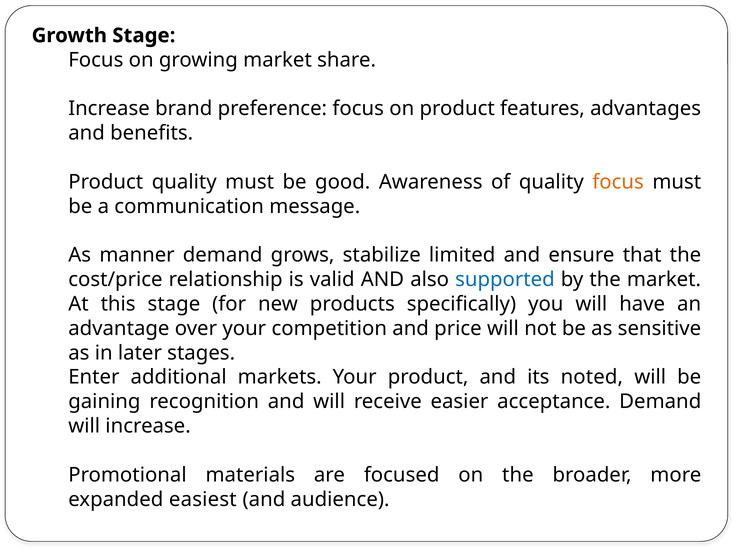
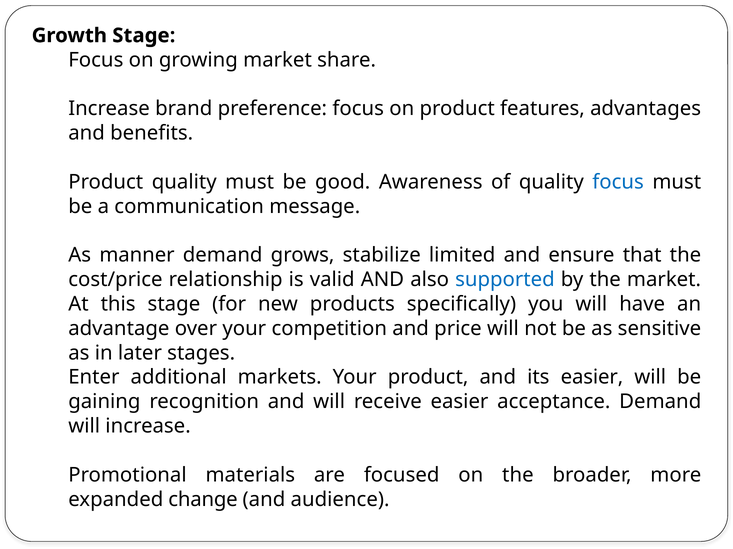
focus at (618, 182) colour: orange -> blue
its noted: noted -> easier
easiest: easiest -> change
